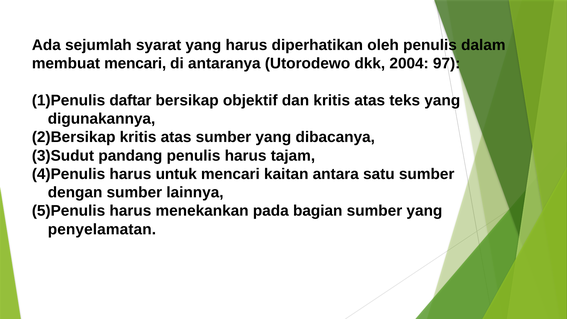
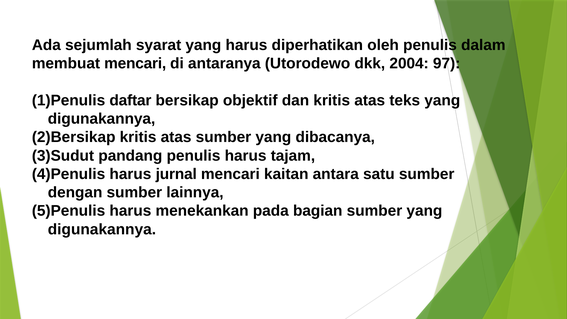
untuk: untuk -> jurnal
penyelamatan at (102, 229): penyelamatan -> digunakannya
